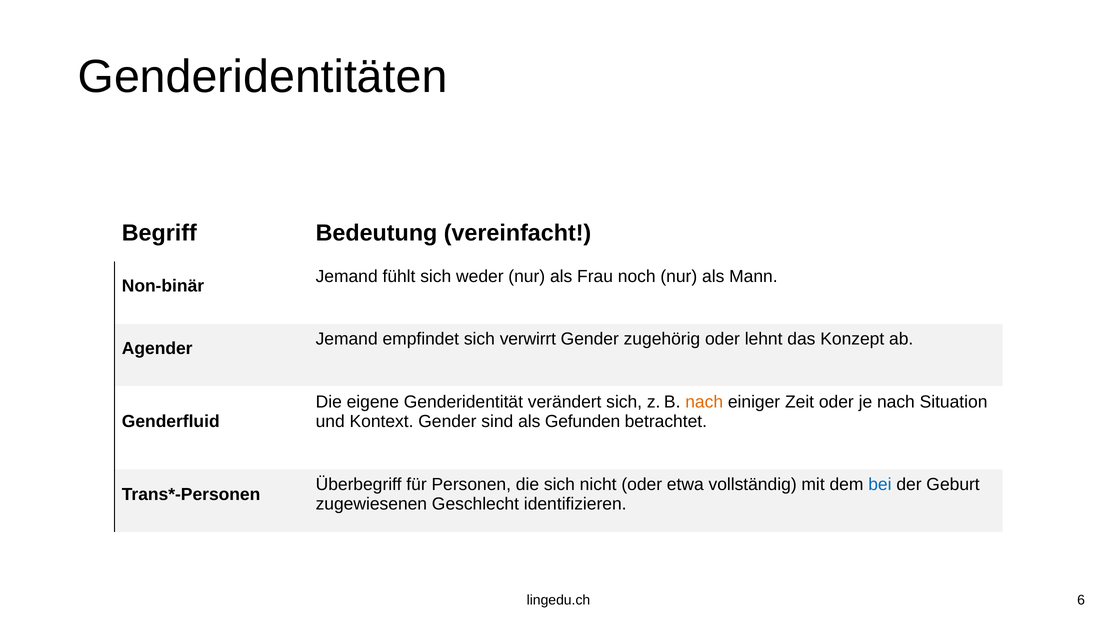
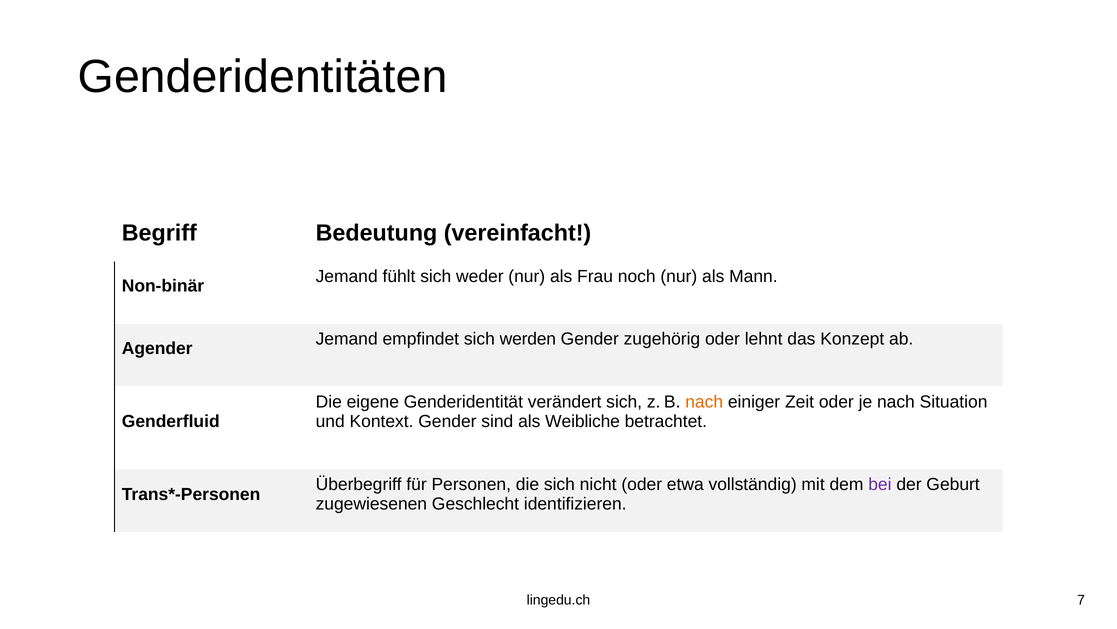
verwirrt: verwirrt -> werden
Gefunden: Gefunden -> Weibliche
bei colour: blue -> purple
6: 6 -> 7
